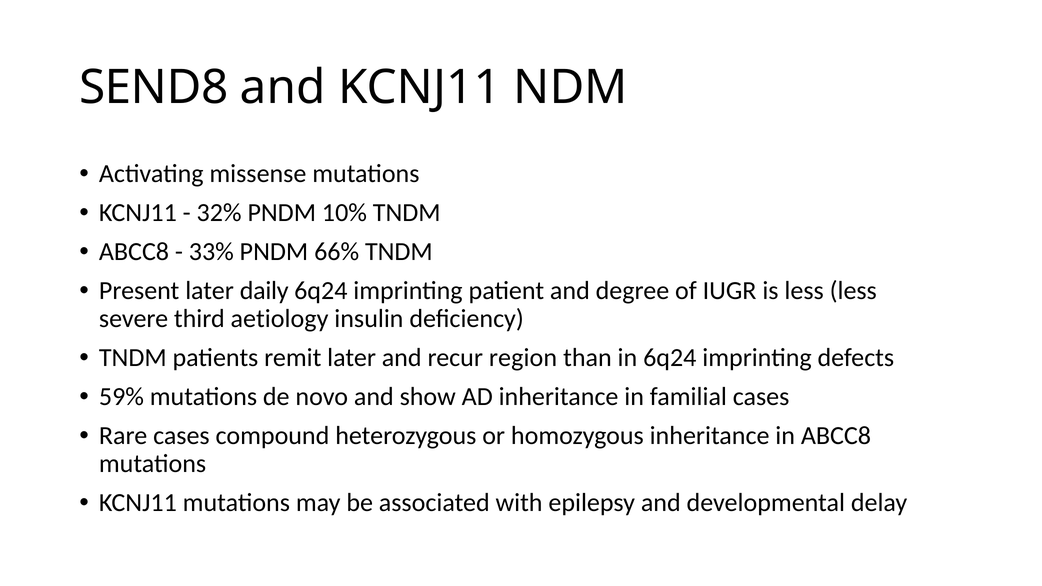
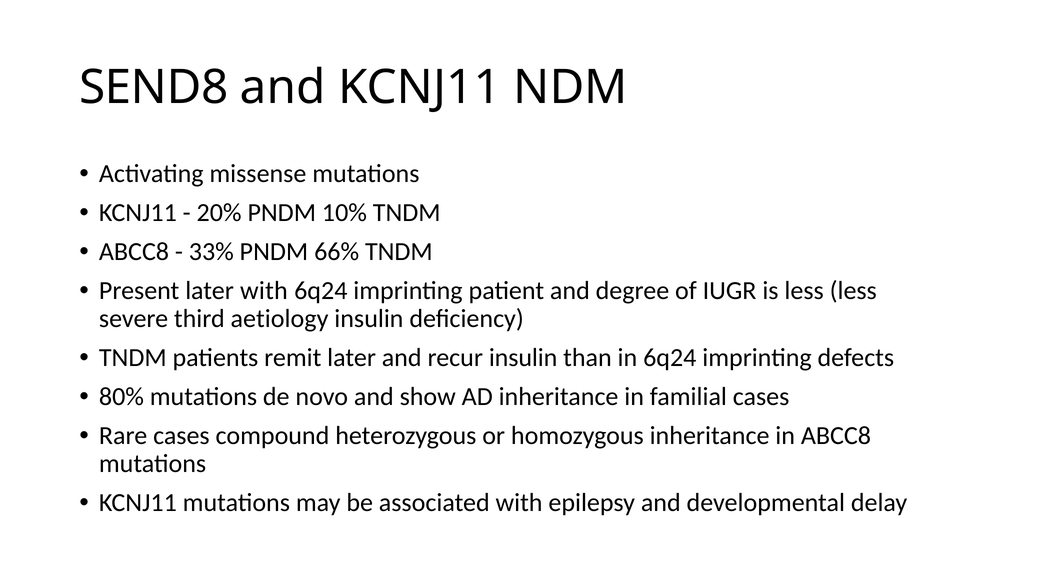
32%: 32% -> 20%
later daily: daily -> with
recur region: region -> insulin
59%: 59% -> 80%
